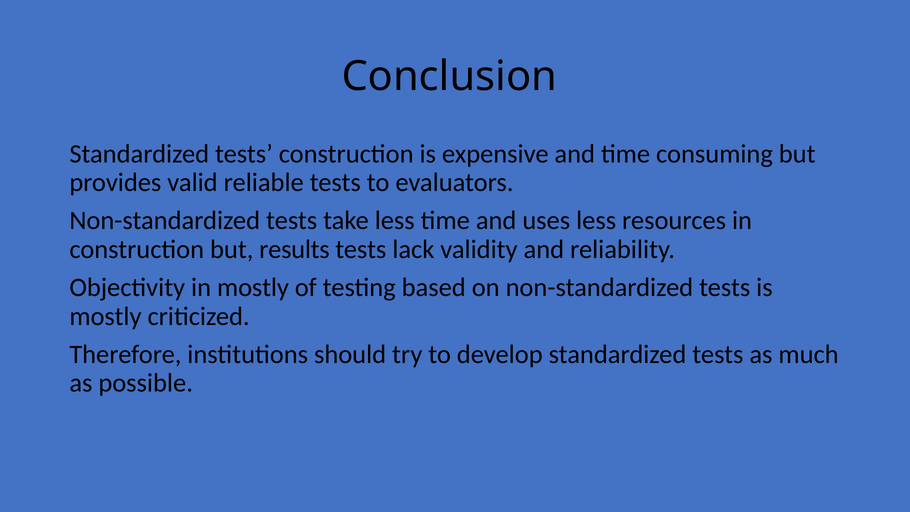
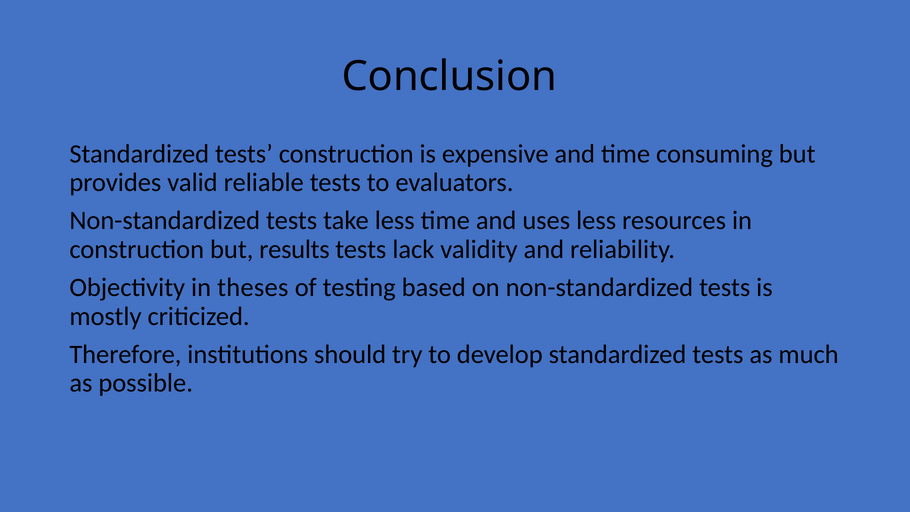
in mostly: mostly -> theses
